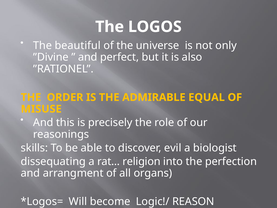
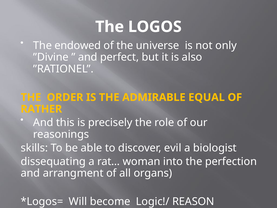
beautiful: beautiful -> endowed
MISUSE: MISUSE -> RATHER
religion: religion -> woman
